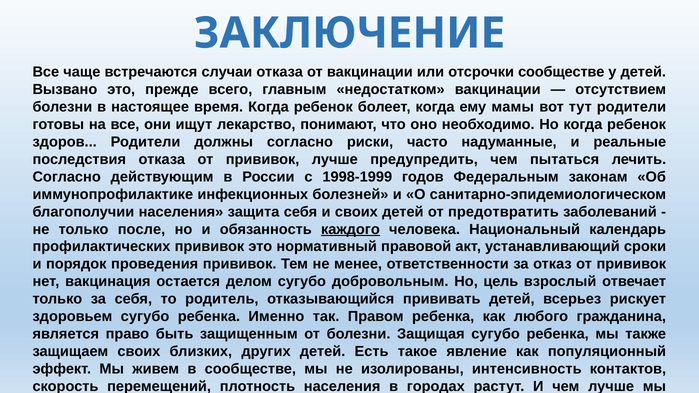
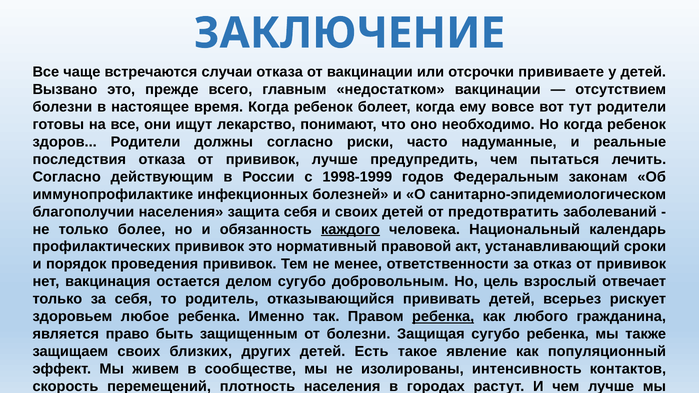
отсрочки сообществе: сообществе -> прививаете
мамы: мамы -> вовсе
после: после -> более
здоровьем сугубо: сугубо -> любое
ребенка at (443, 317) underline: none -> present
